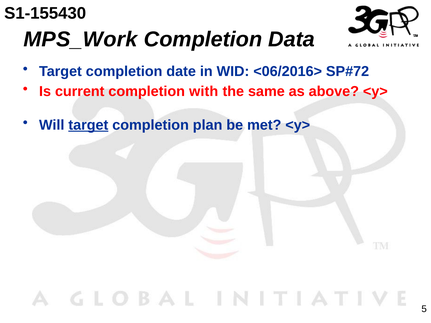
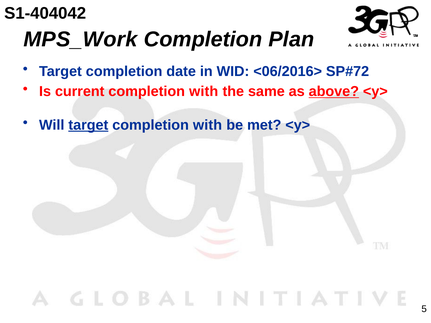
S1-155430: S1-155430 -> S1-404042
Data: Data -> Plan
above underline: none -> present
plan at (208, 125): plan -> with
